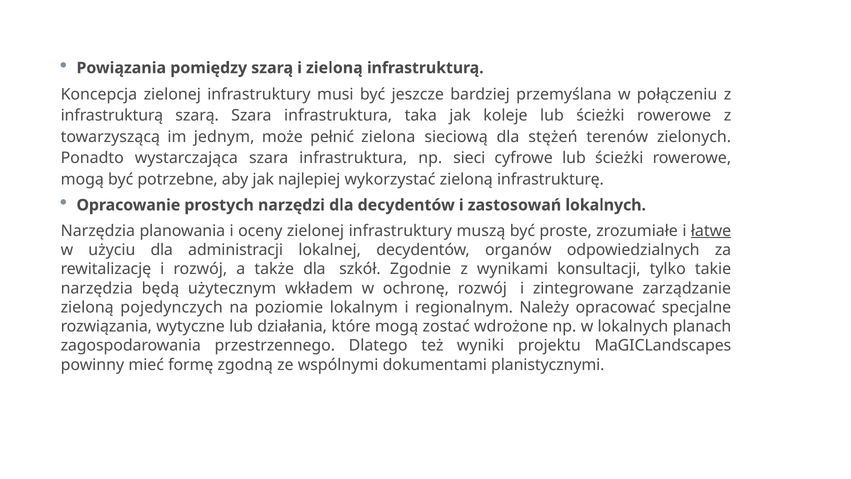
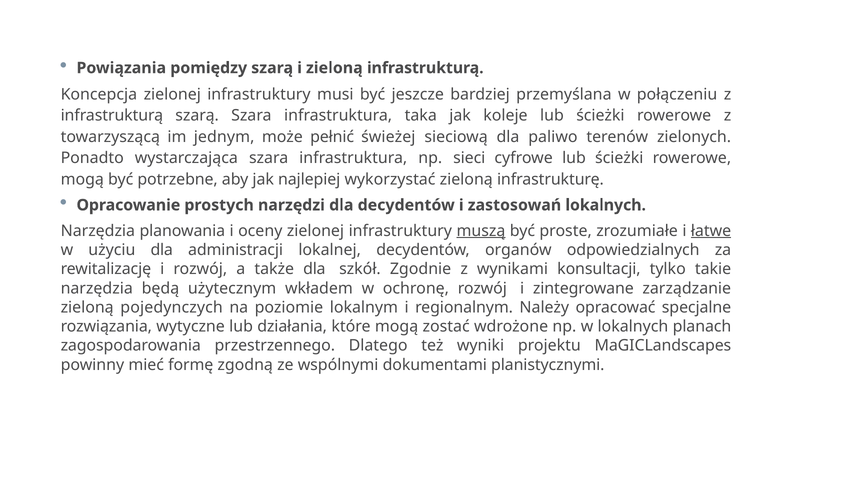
zielona: zielona -> świeżej
stężeń: stężeń -> paliwo
muszą underline: none -> present
